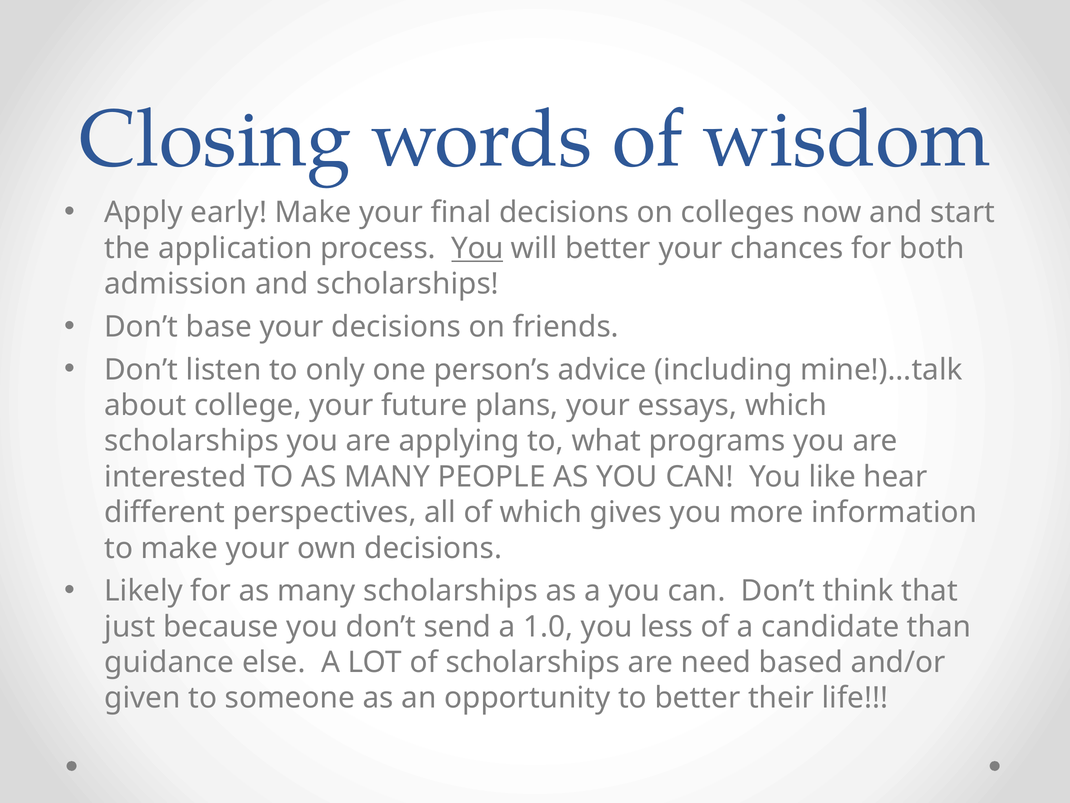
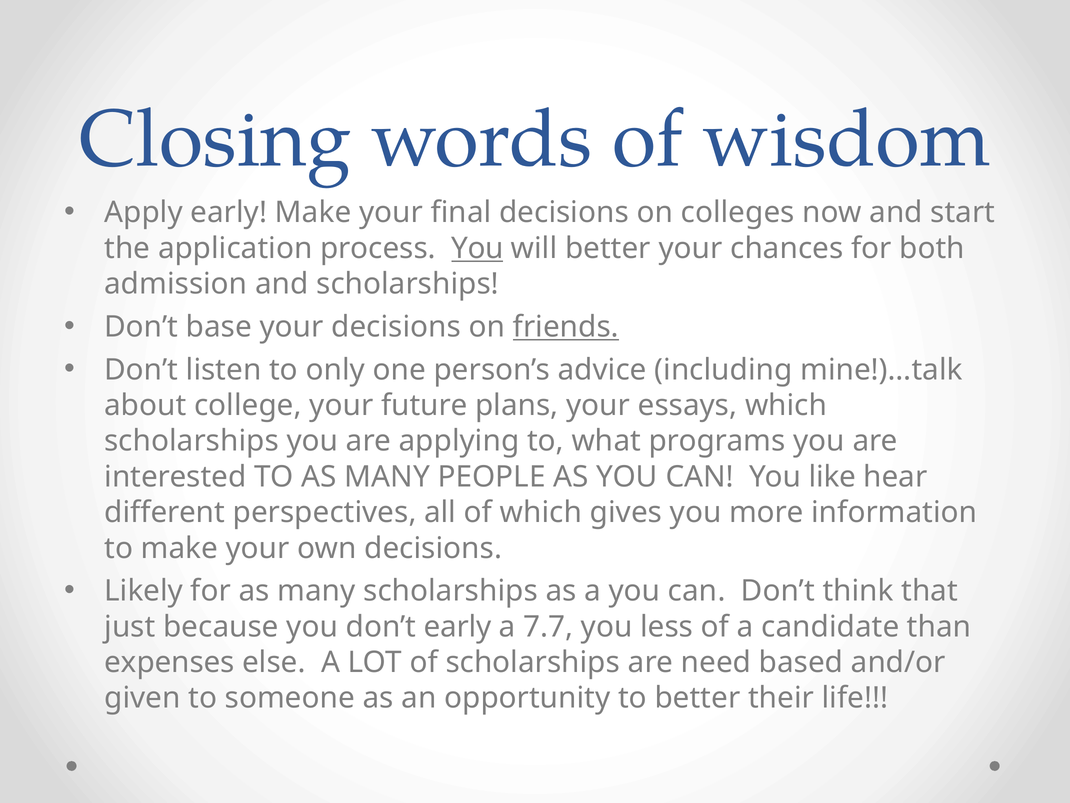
friends underline: none -> present
don’t send: send -> early
1.0: 1.0 -> 7.7
guidance: guidance -> expenses
